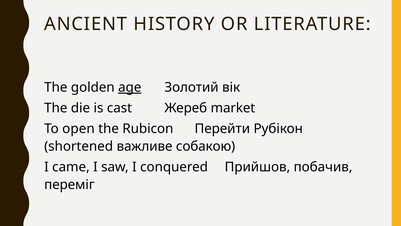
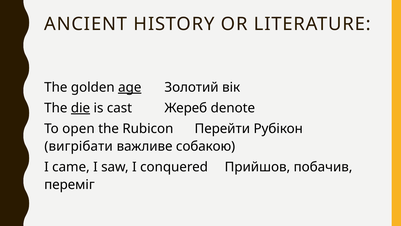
die underline: none -> present
market: market -> denote
shortened: shortened -> вигрібати
